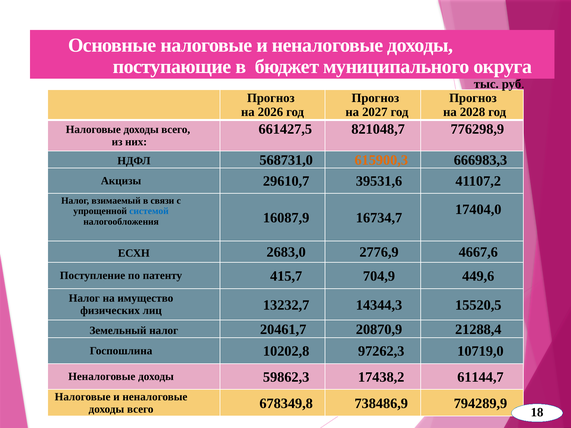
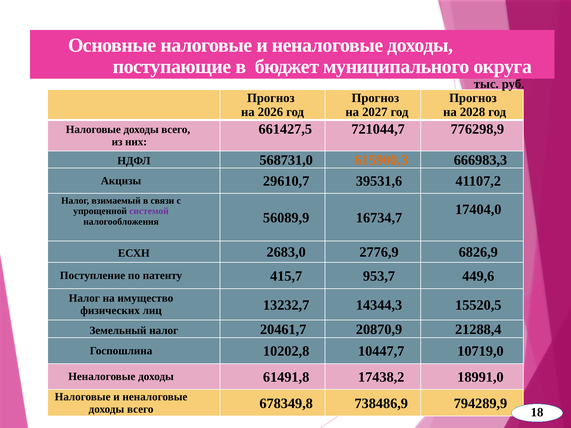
821048,7: 821048,7 -> 721044,7
системой colour: blue -> purple
16087,9: 16087,9 -> 56089,9
4667,6: 4667,6 -> 6826,9
704,9: 704,9 -> 953,7
97262,3: 97262,3 -> 10447,7
59862,3: 59862,3 -> 61491,8
61144,7: 61144,7 -> 18991,0
